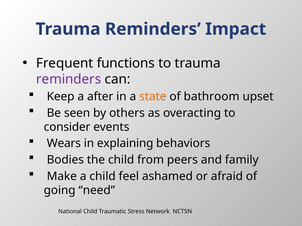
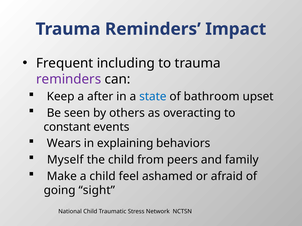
functions: functions -> including
state colour: orange -> blue
consider: consider -> constant
Bodies: Bodies -> Myself
need: need -> sight
